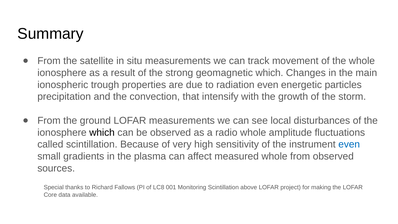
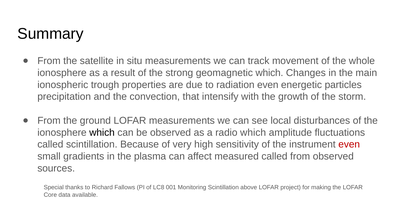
radio whole: whole -> which
even at (349, 144) colour: blue -> red
measured whole: whole -> called
